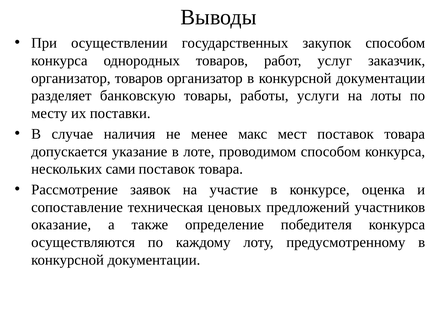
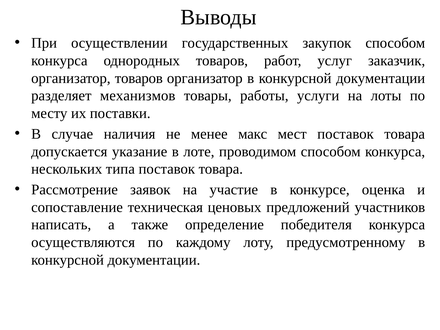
банковскую: банковскую -> механизмов
сами: сами -> типа
оказание: оказание -> написать
